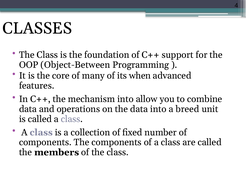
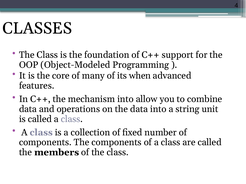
Object-Between: Object-Between -> Object-Modeled
breed: breed -> string
